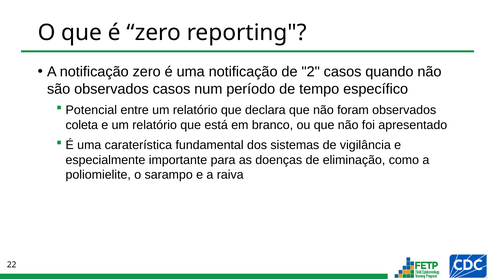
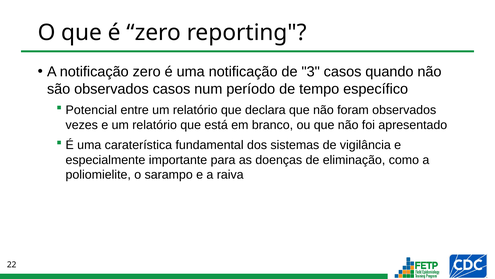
2: 2 -> 3
coleta: coleta -> vezes
